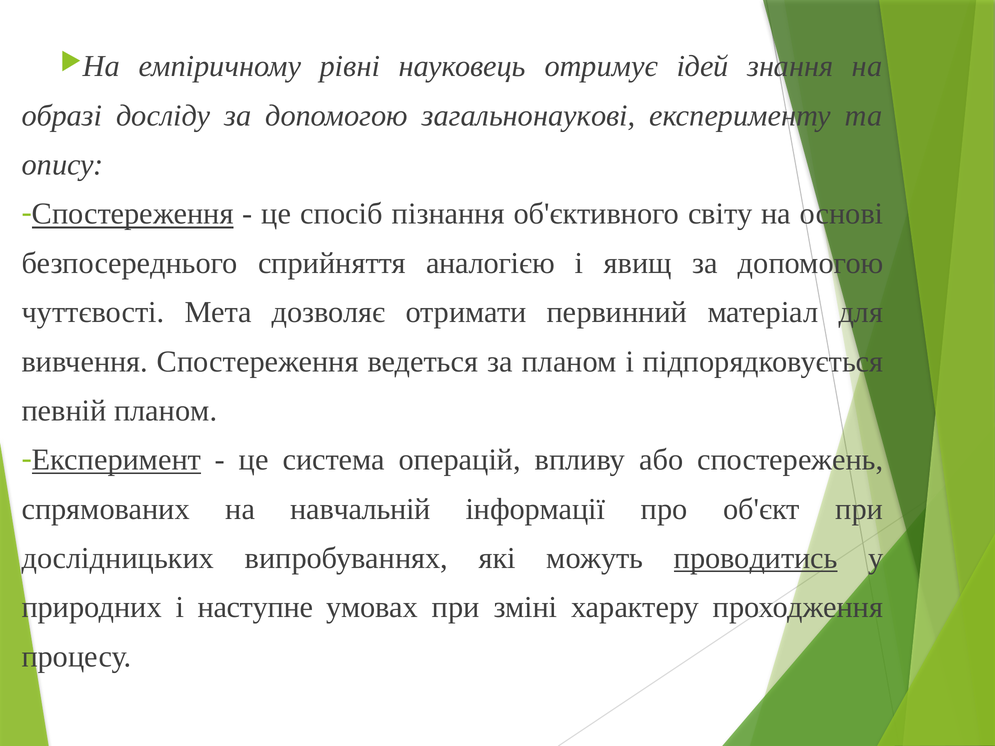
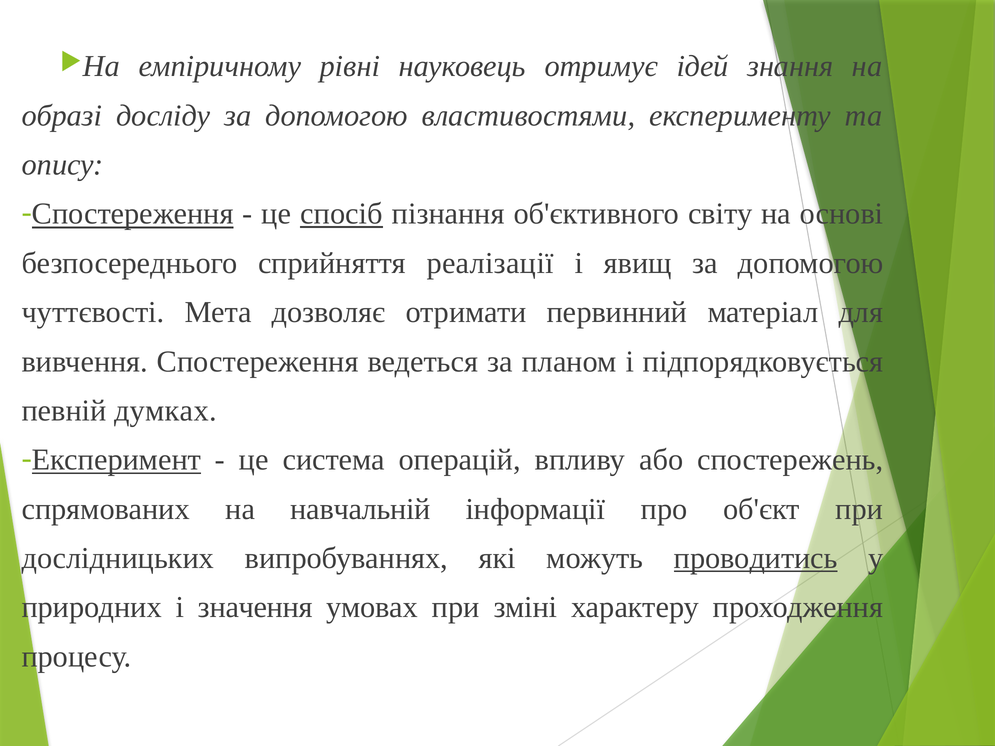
загальнонаукові: загальнонаукові -> властивостями
спосіб underline: none -> present
аналогією: аналогією -> реалізації
певній планом: планом -> думках
наступне: наступне -> значення
